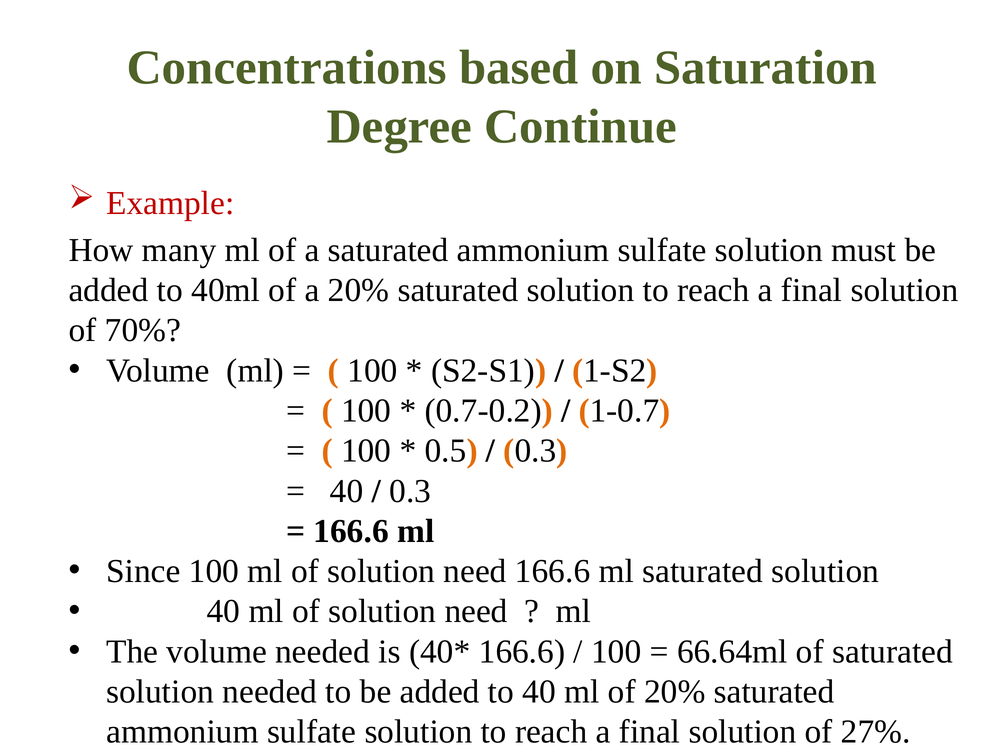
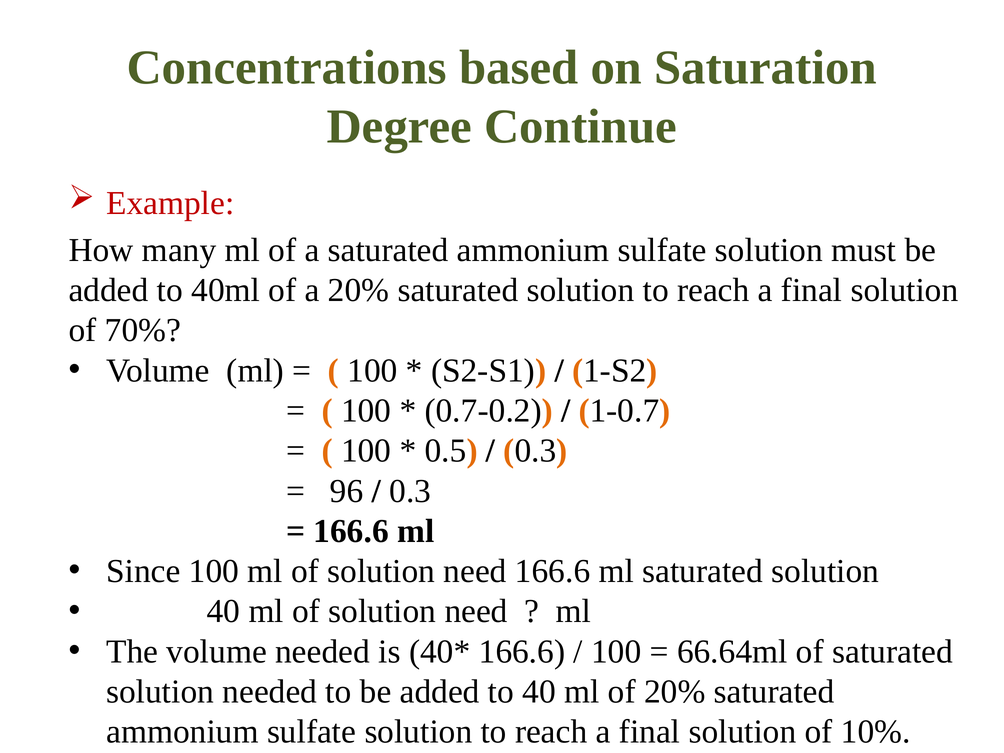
40 at (347, 491): 40 -> 96
27%: 27% -> 10%
